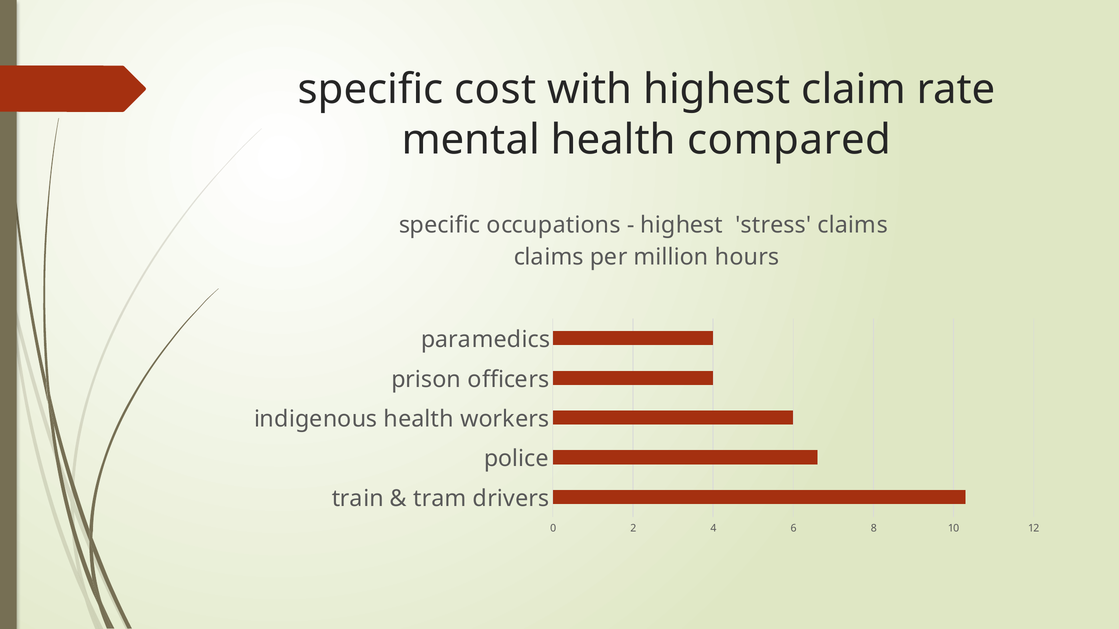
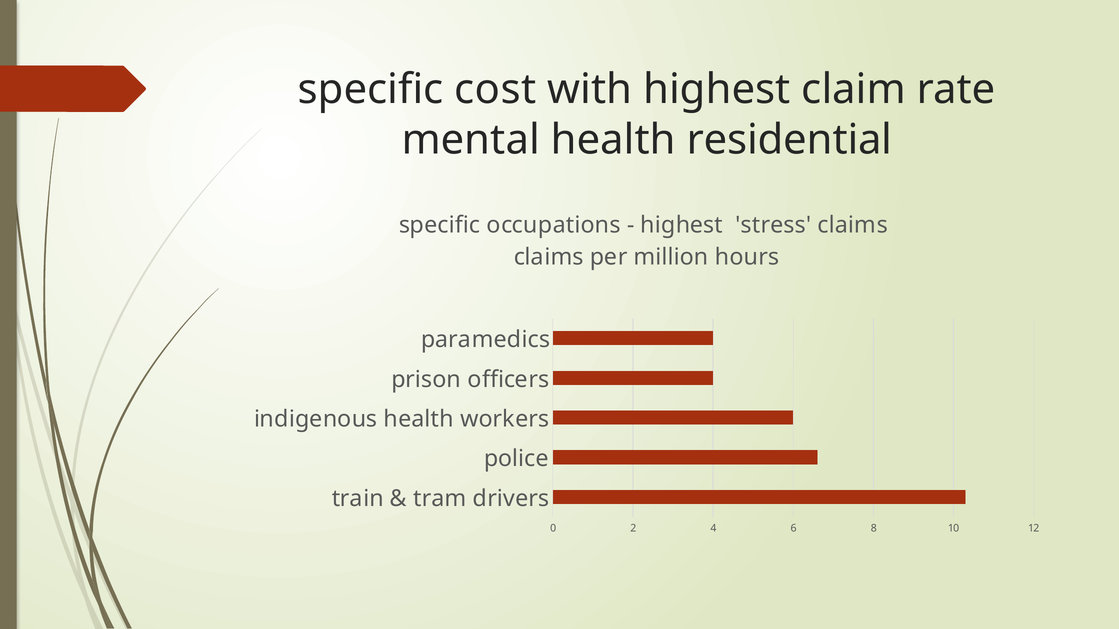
compared: compared -> residential
